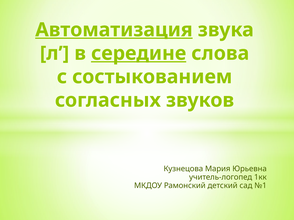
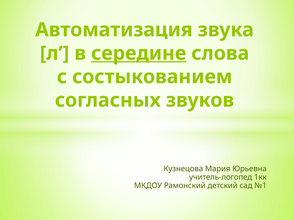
Автоматизация underline: present -> none
